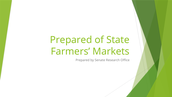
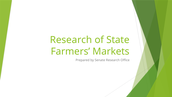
Prepared at (71, 40): Prepared -> Research
